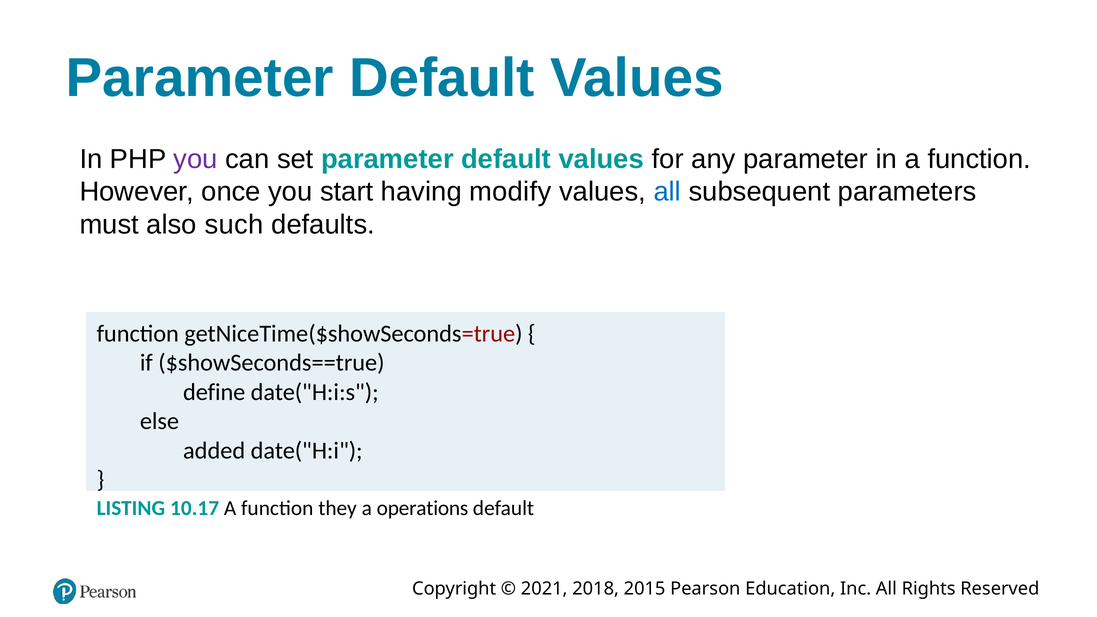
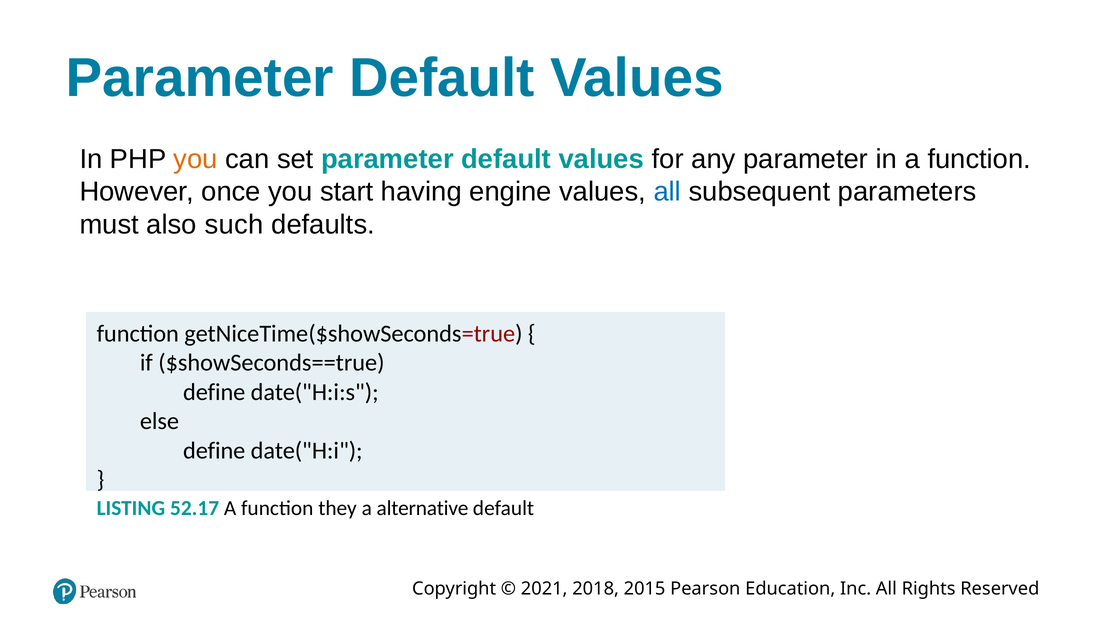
you at (196, 159) colour: purple -> orange
modify: modify -> engine
added at (214, 451): added -> define
10.17: 10.17 -> 52.17
operations: operations -> alternative
